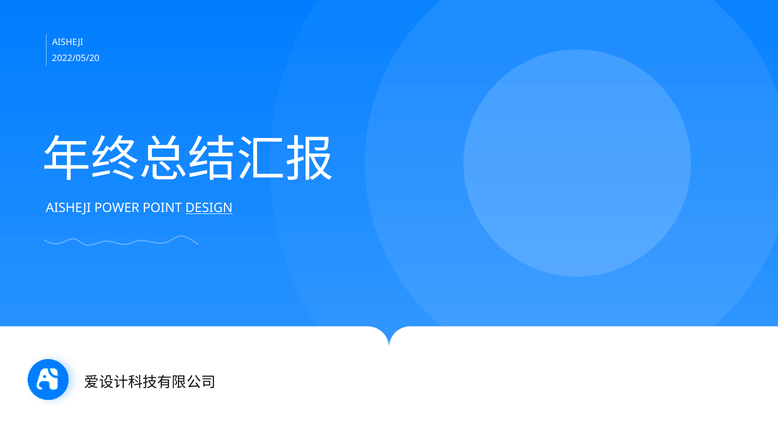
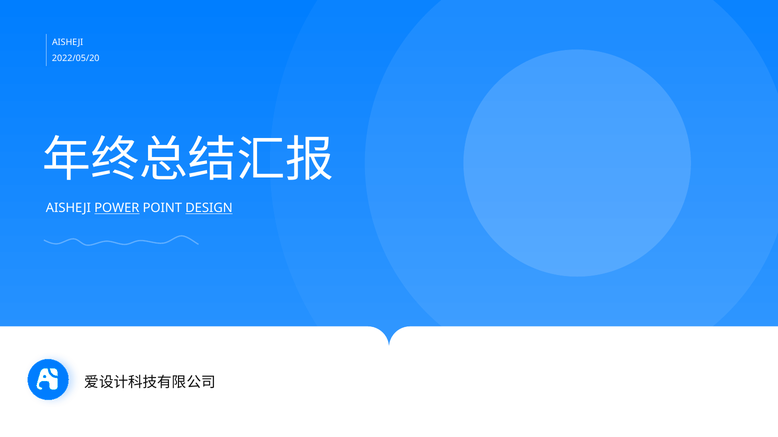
POWER underline: none -> present
